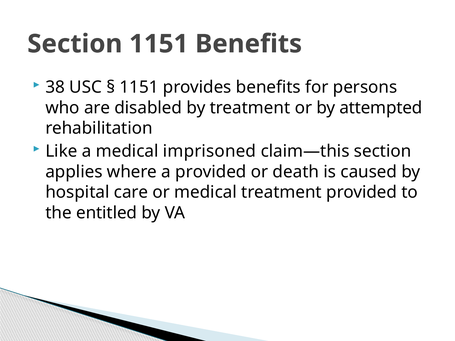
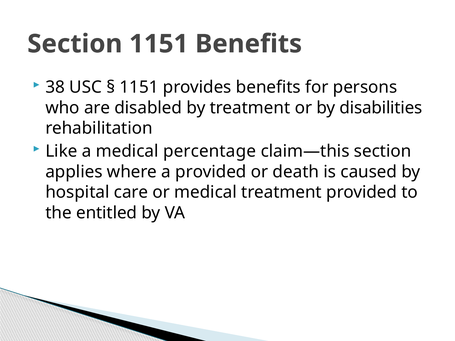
attempted: attempted -> disabilities
imprisoned: imprisoned -> percentage
